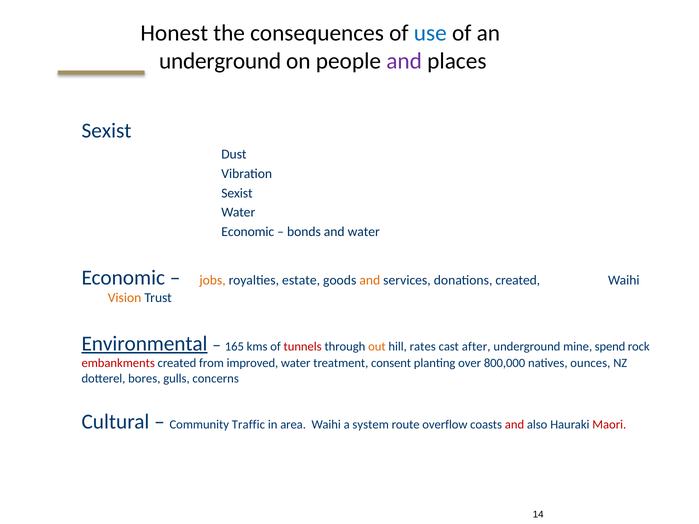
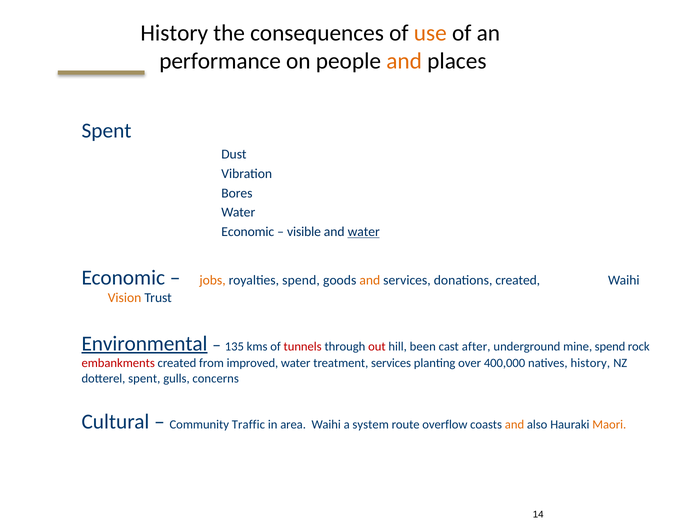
Honest at (174, 33): Honest -> History
use colour: blue -> orange
underground at (220, 61): underground -> performance
and at (404, 61) colour: purple -> orange
Sexist at (107, 131): Sexist -> Spent
Sexist at (237, 193): Sexist -> Bores
bonds: bonds -> visible
water at (364, 232) underline: none -> present
royalties estate: estate -> spend
165: 165 -> 135
out colour: orange -> red
rates: rates -> been
treatment consent: consent -> services
800,000: 800,000 -> 400,000
natives ounces: ounces -> history
dotterel bores: bores -> spent
and at (515, 425) colour: red -> orange
Maori colour: red -> orange
